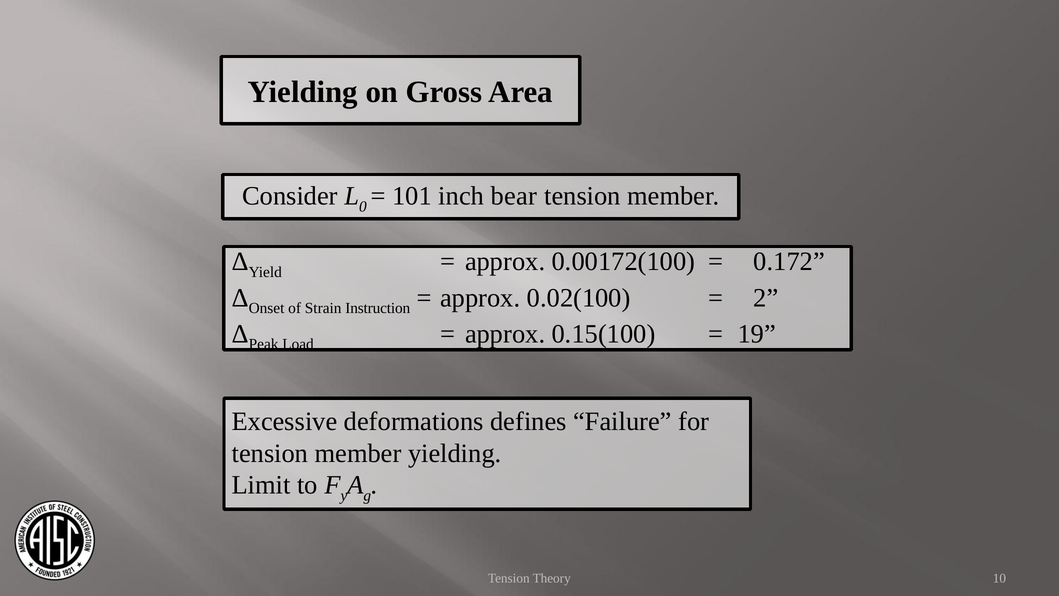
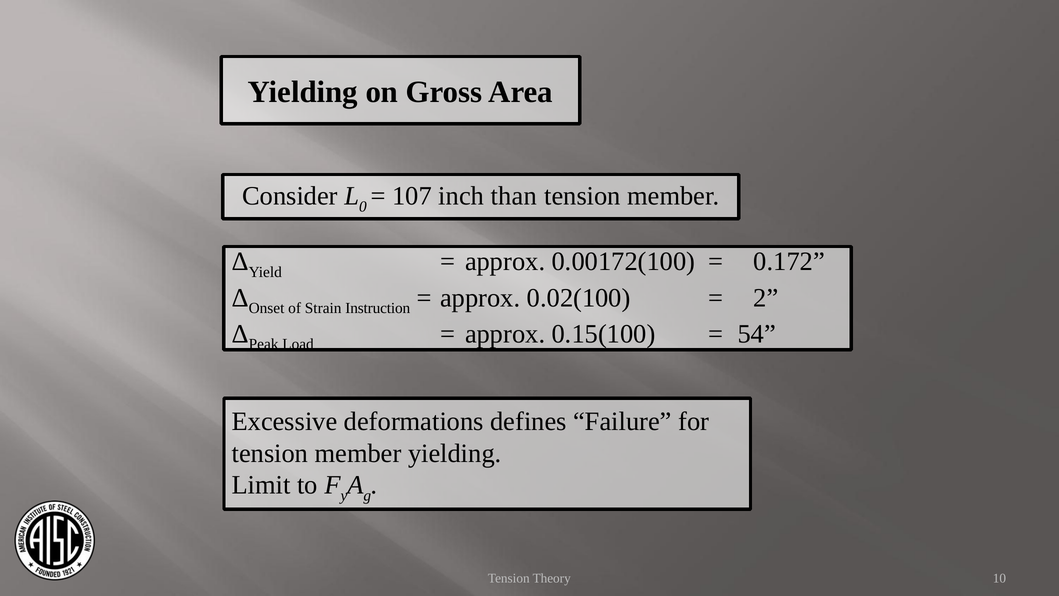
101: 101 -> 107
bear: bear -> than
19: 19 -> 54
